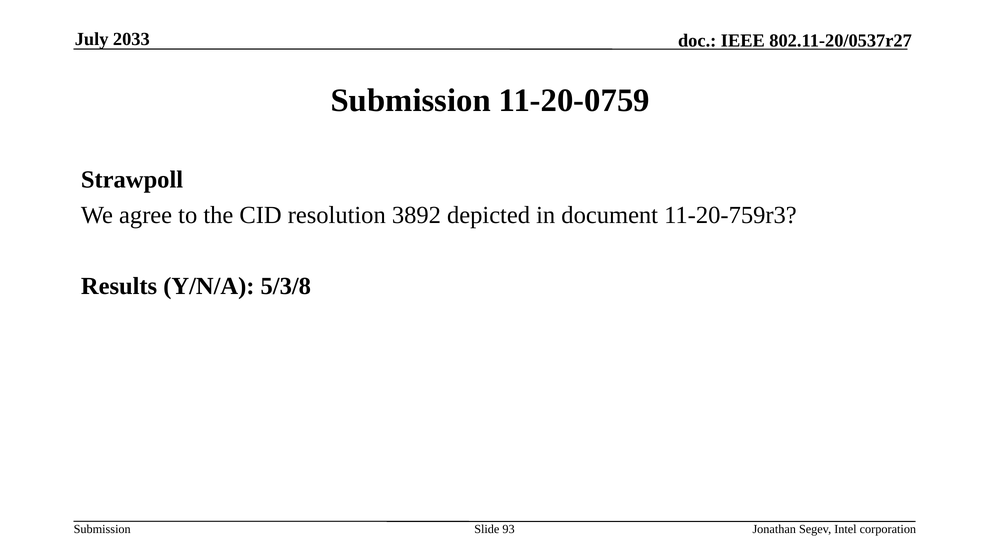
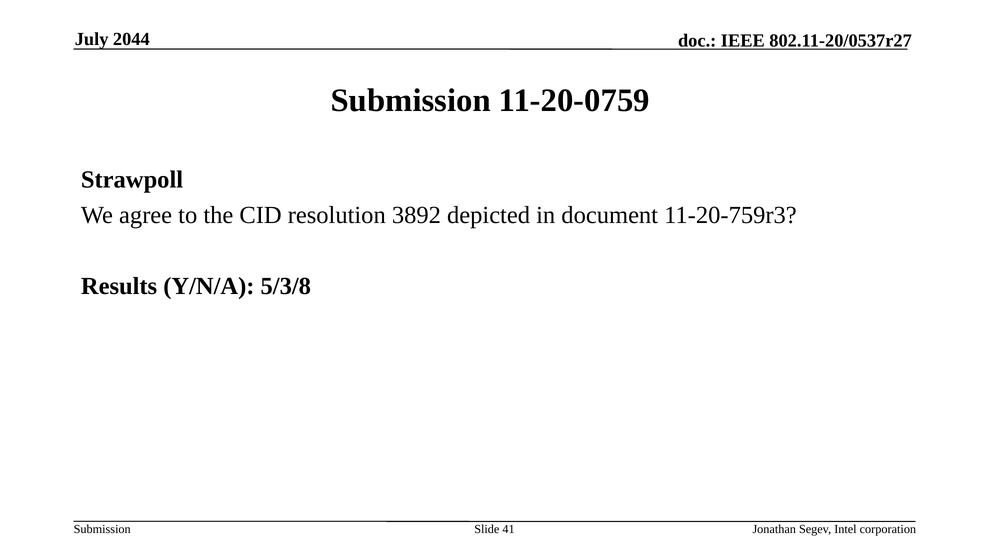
2033: 2033 -> 2044
93: 93 -> 41
